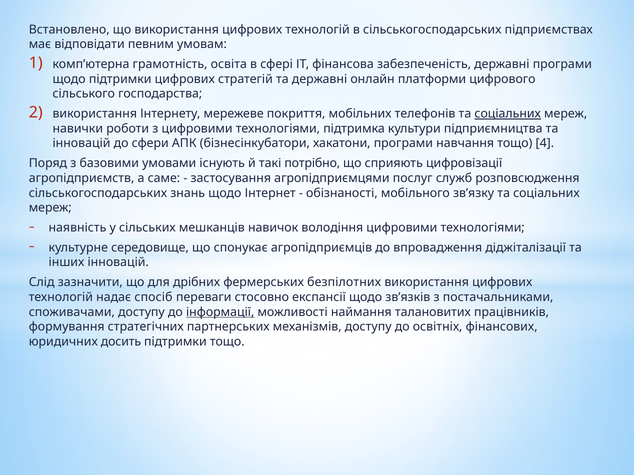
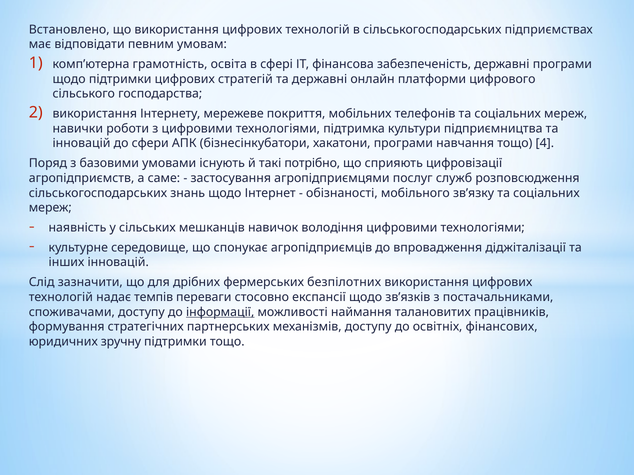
соціальних at (508, 114) underline: present -> none
спосіб: спосіб -> темпів
досить: досить -> зручну
